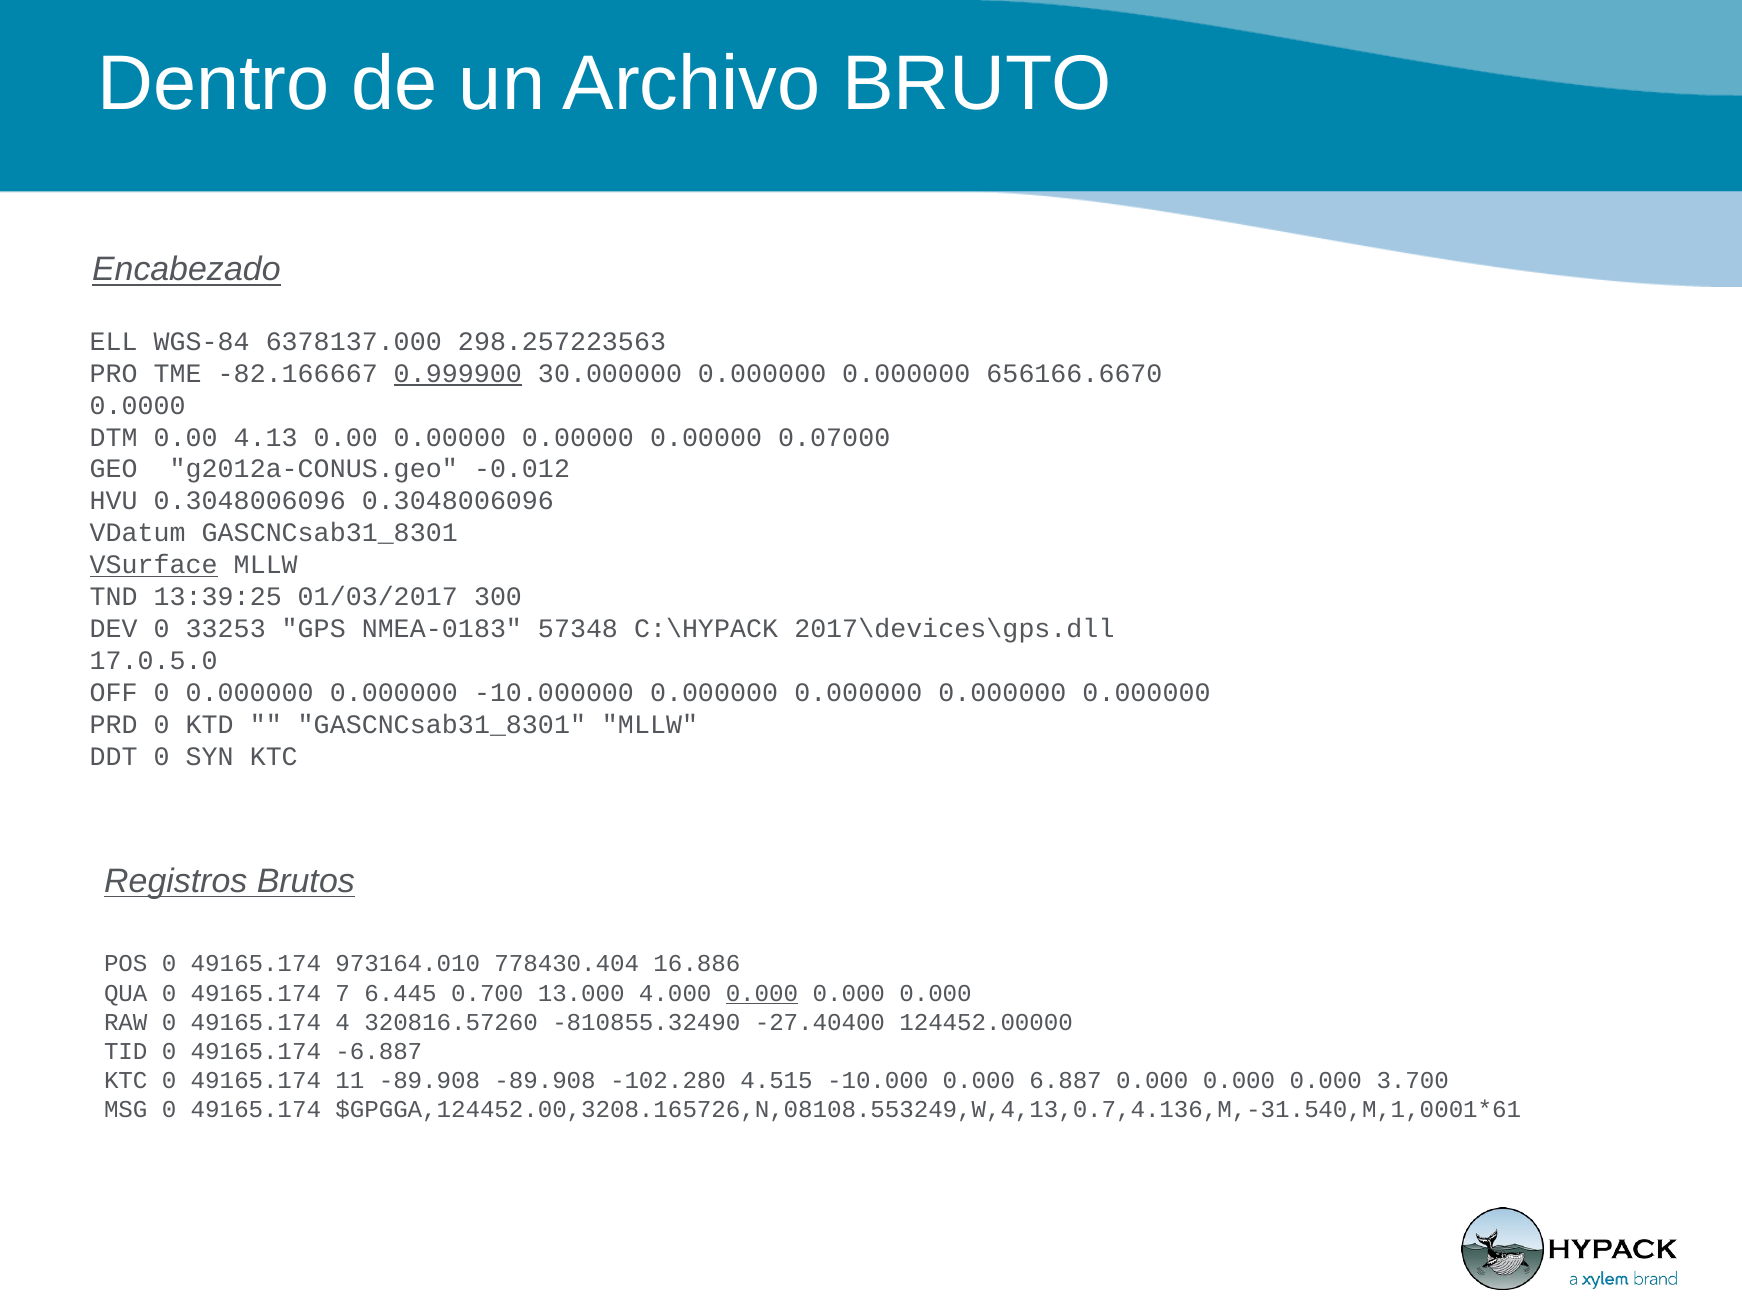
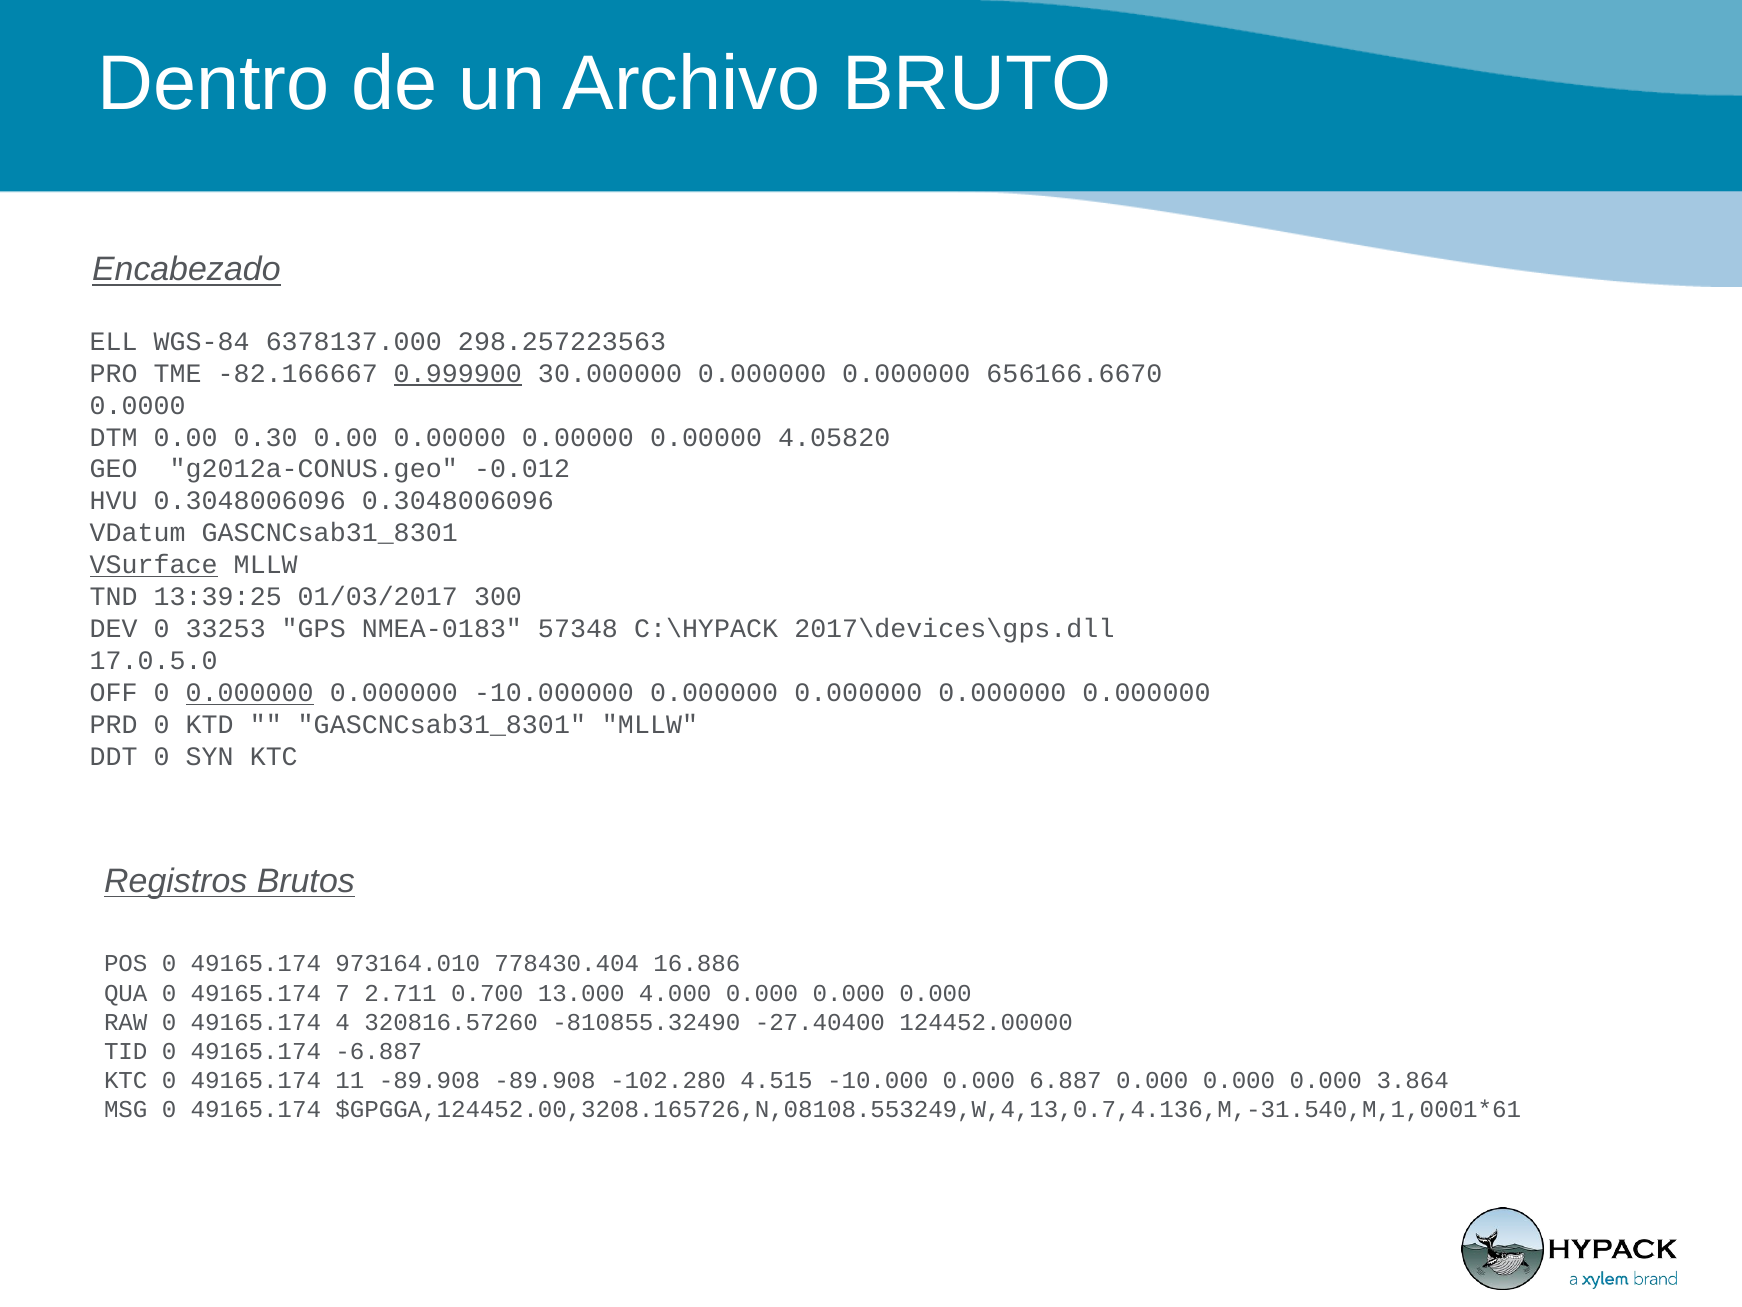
4.13: 4.13 -> 0.30
0.07000: 0.07000 -> 4.05820
0.000000 at (250, 693) underline: none -> present
6.445: 6.445 -> 2.711
0.000 at (762, 993) underline: present -> none
3.700: 3.700 -> 3.864
